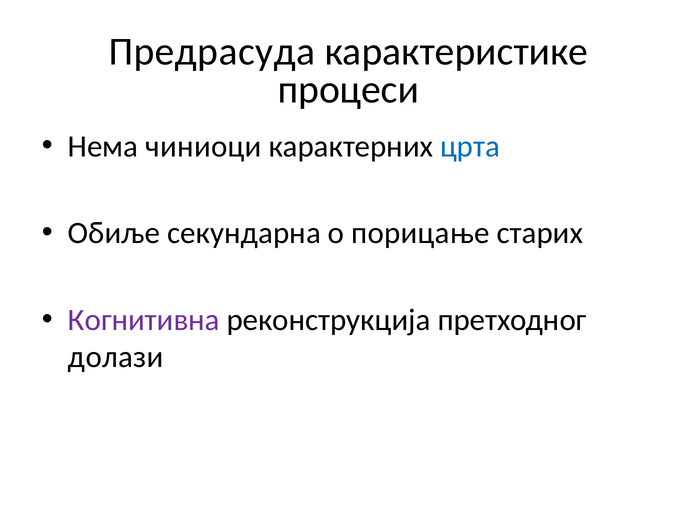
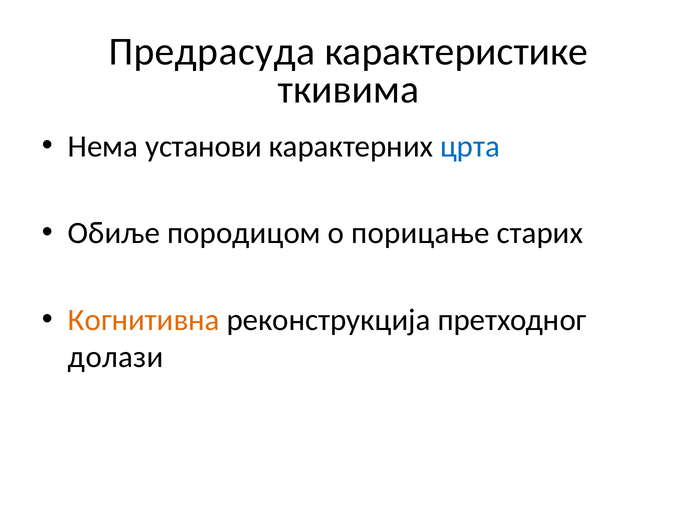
процеси: процеси -> ткивима
чиниоци: чиниоци -> установи
секундарна: секундарна -> породицом
Когнитивна colour: purple -> orange
